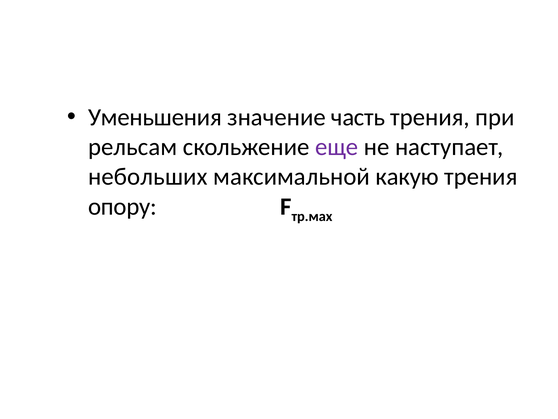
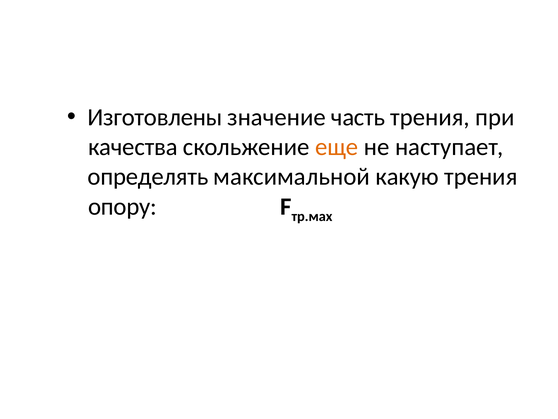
Уменьшения: Уменьшения -> Изготовлены
рельсам: рельсам -> качества
еще colour: purple -> orange
небольших: небольших -> определять
